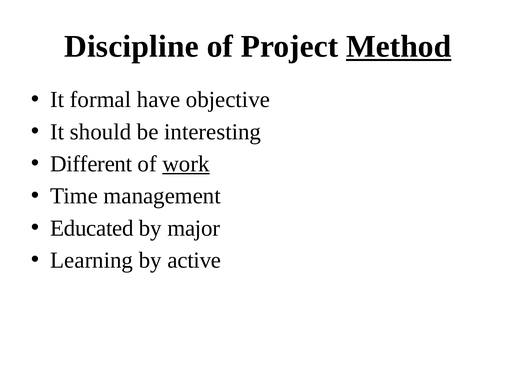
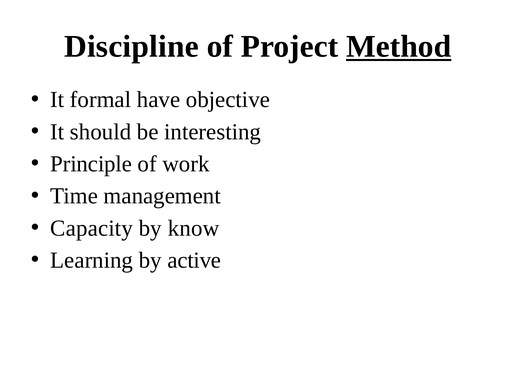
Different: Different -> Principle
work underline: present -> none
Educated: Educated -> Capacity
major: major -> know
